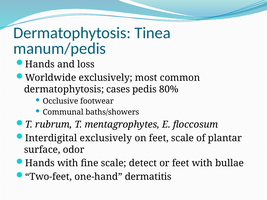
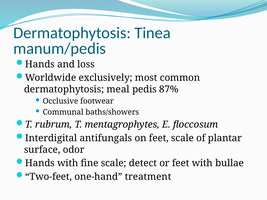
cases: cases -> meal
80%: 80% -> 87%
Interdigital exclusively: exclusively -> antifungals
dermatitis: dermatitis -> treatment
